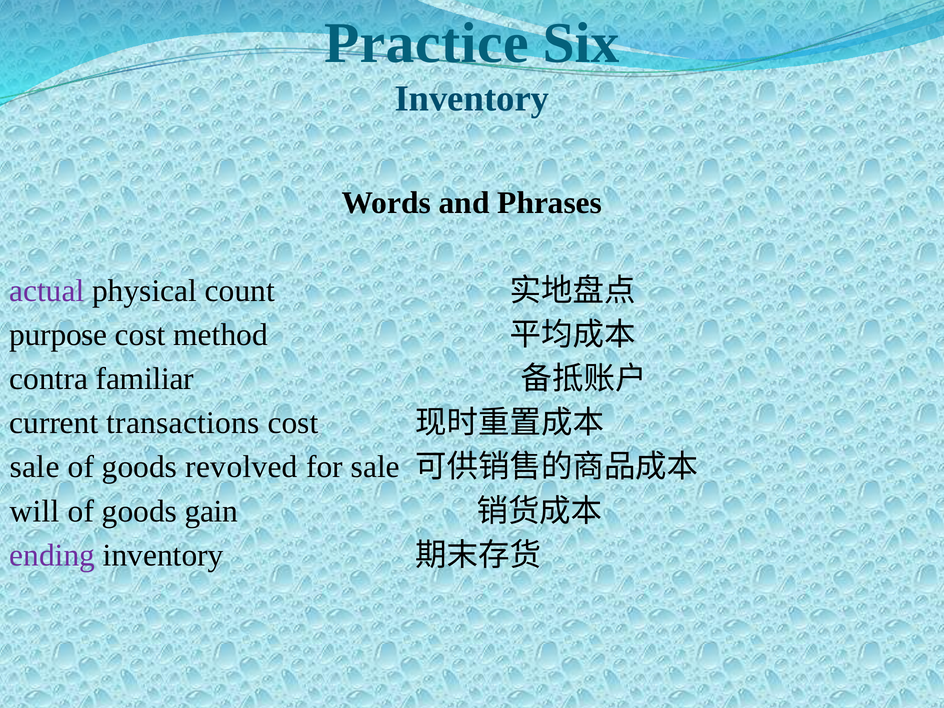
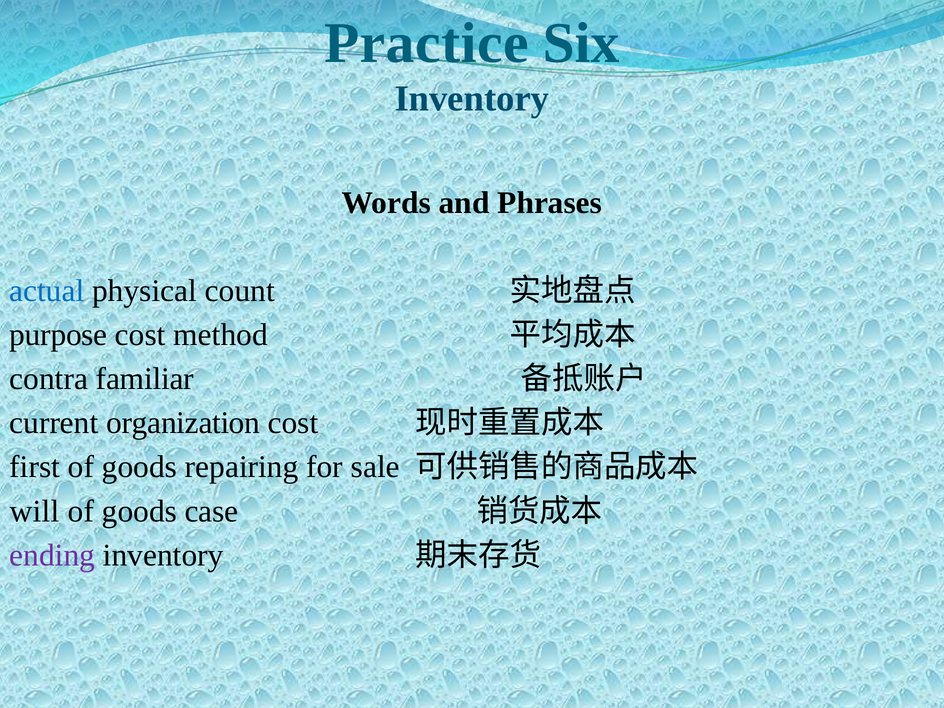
actual colour: purple -> blue
transactions: transactions -> organization
sale at (35, 467): sale -> first
revolved: revolved -> repairing
gain: gain -> case
